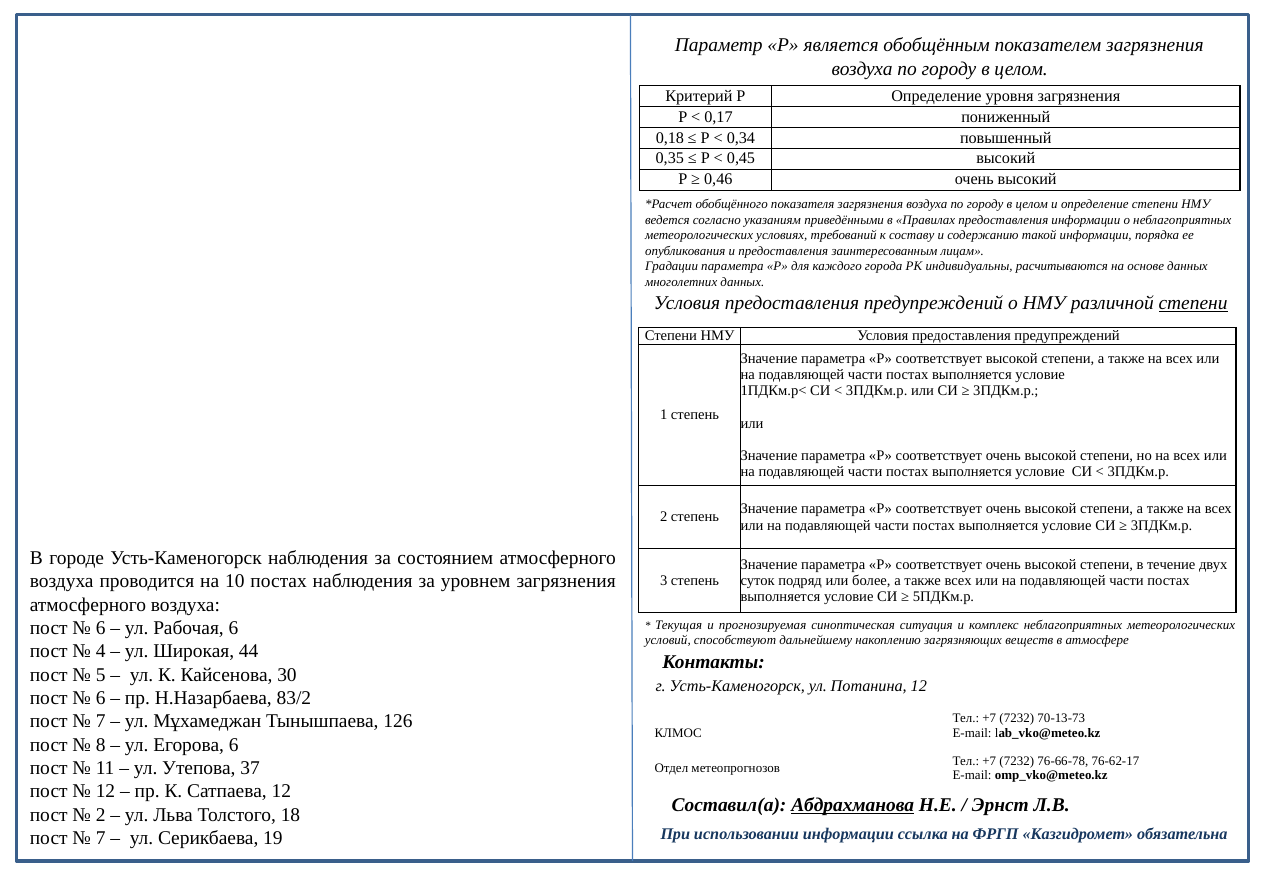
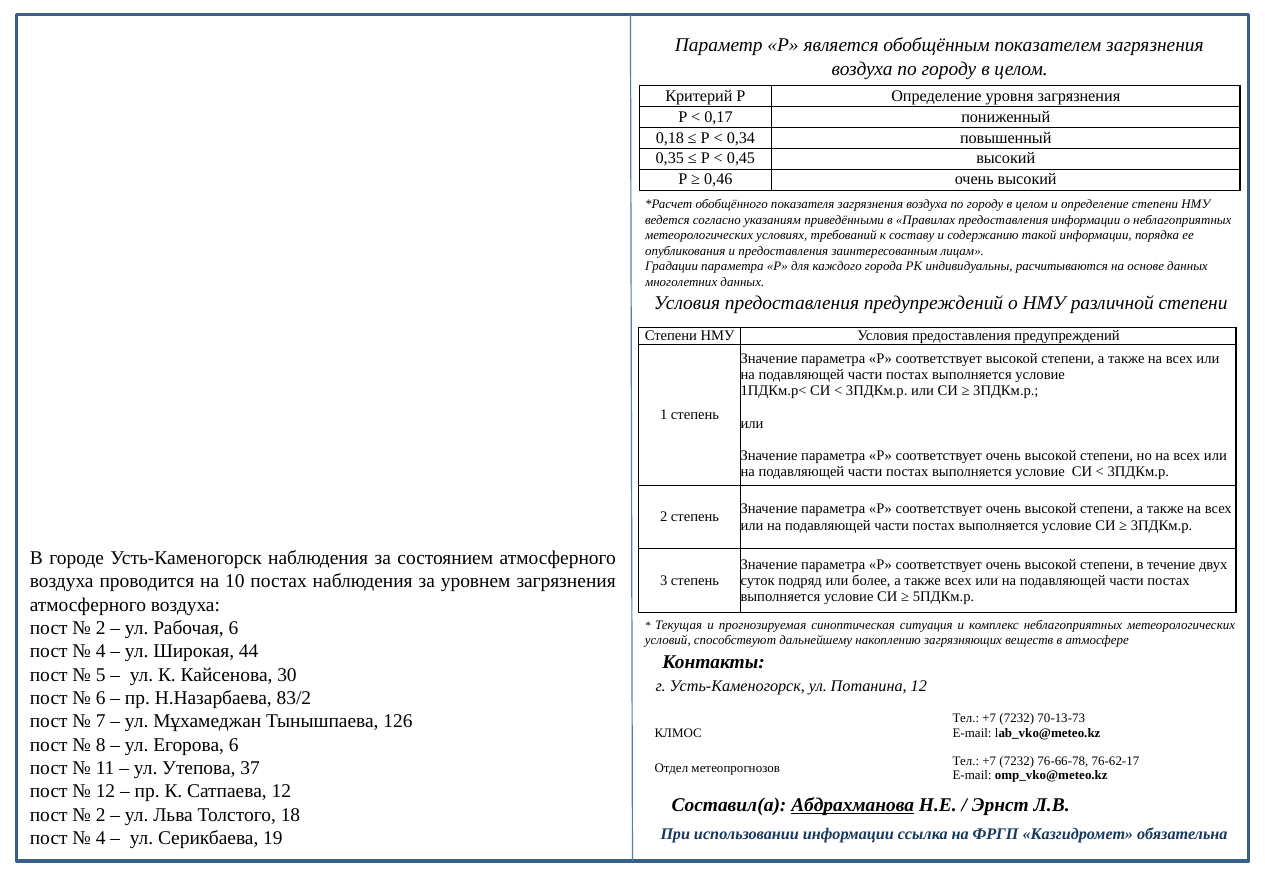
степени at (1193, 303) underline: present -> none
6 at (101, 628): 6 -> 2
7 at (101, 838): 7 -> 4
